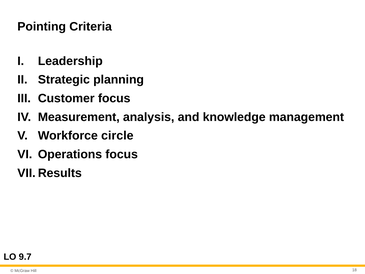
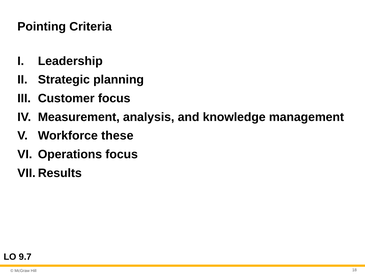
circle: circle -> these
